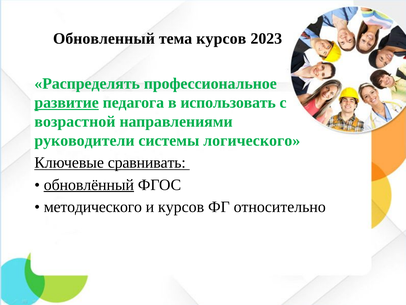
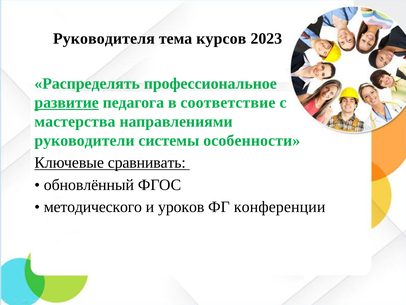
Обновленный: Обновленный -> Руководителя
использовать: использовать -> соответствие
возрастной: возрастной -> мастерства
логического: логического -> особенности
обновлённый underline: present -> none
и курсов: курсов -> уроков
относительно: относительно -> конференции
